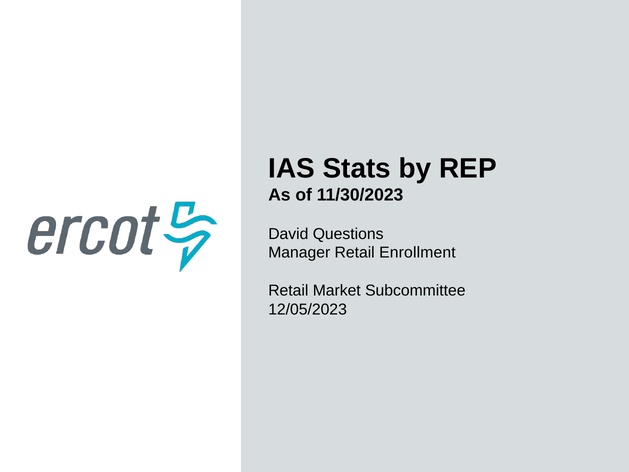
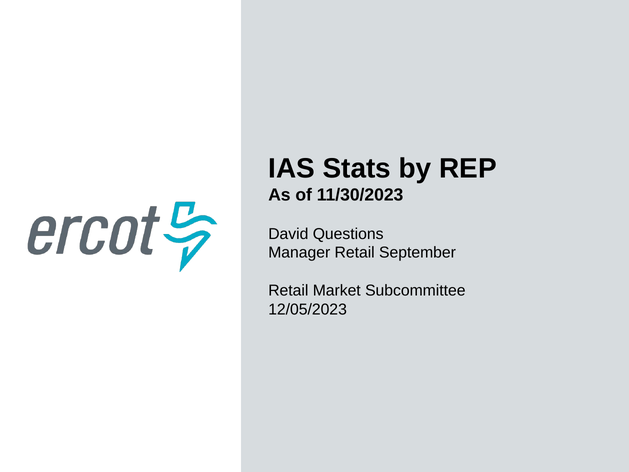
Enrollment: Enrollment -> September
